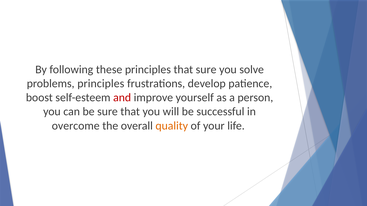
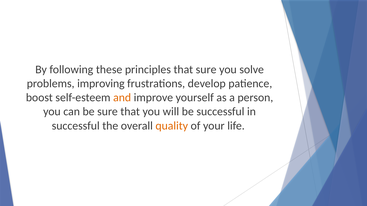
problems principles: principles -> improving
and colour: red -> orange
overcome at (76, 126): overcome -> successful
